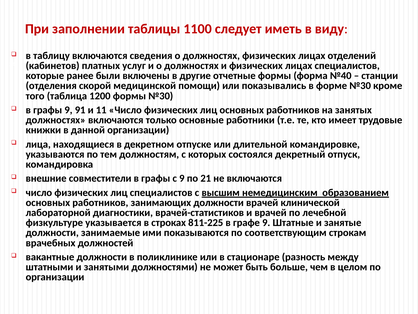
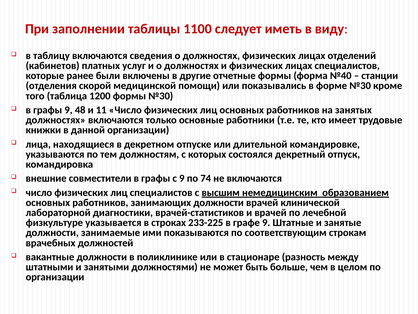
91: 91 -> 48
21: 21 -> 74
811-225: 811-225 -> 233-225
